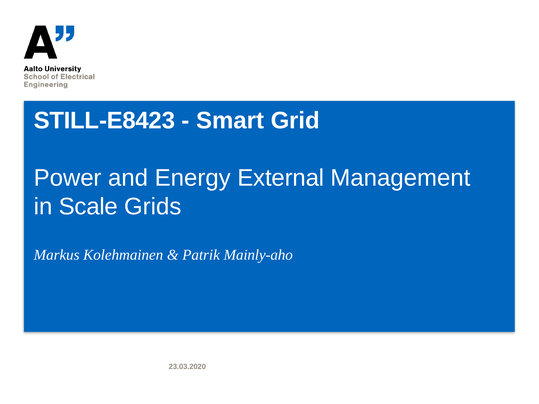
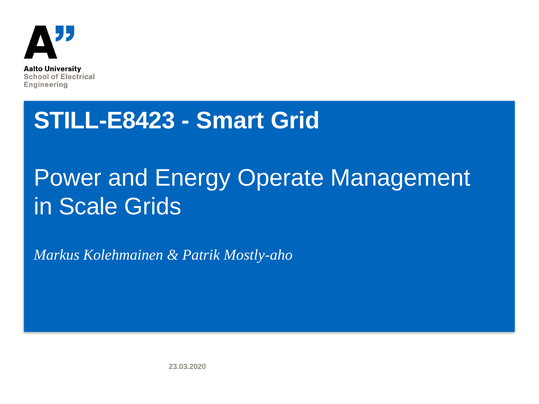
External: External -> Operate
Mainly-aho: Mainly-aho -> Mostly-aho
